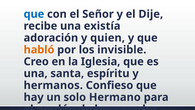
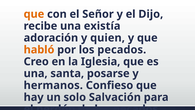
que at (34, 14) colour: blue -> orange
Dije: Dije -> Dijo
por los invisible: invisible -> pecados
espíritu: espíritu -> posarse
Hermano: Hermano -> Salvación
